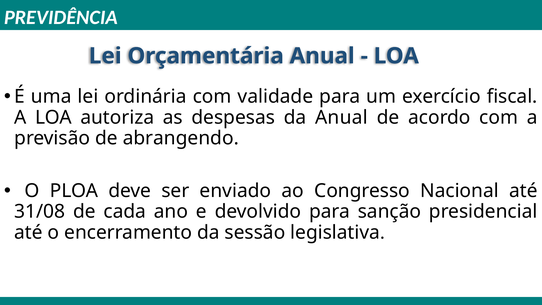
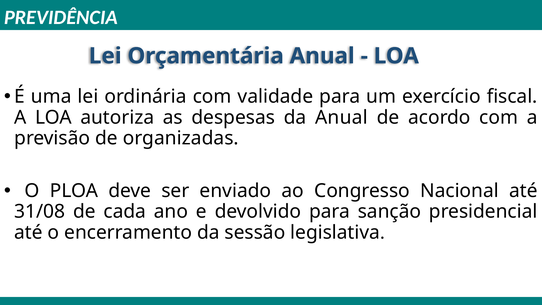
abrangendo: abrangendo -> organizadas
